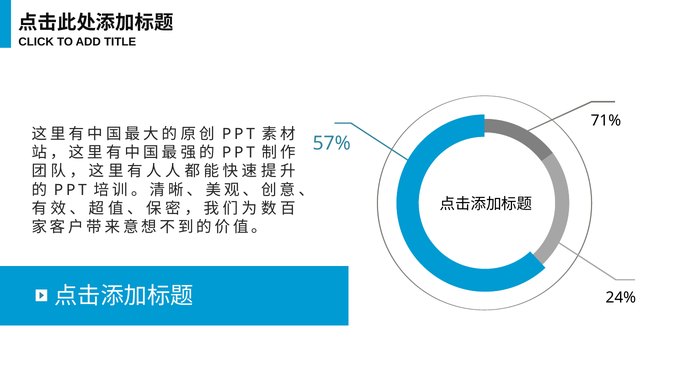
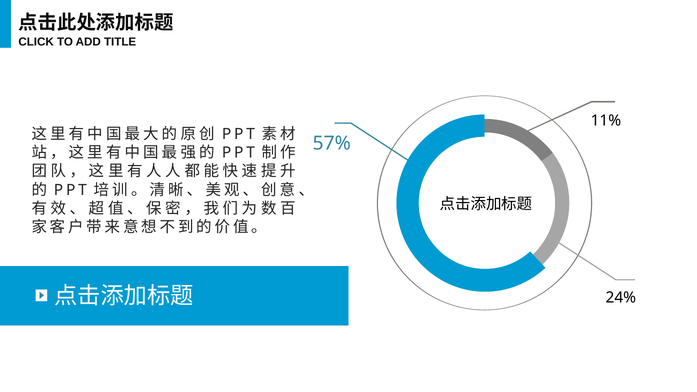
71%: 71% -> 11%
